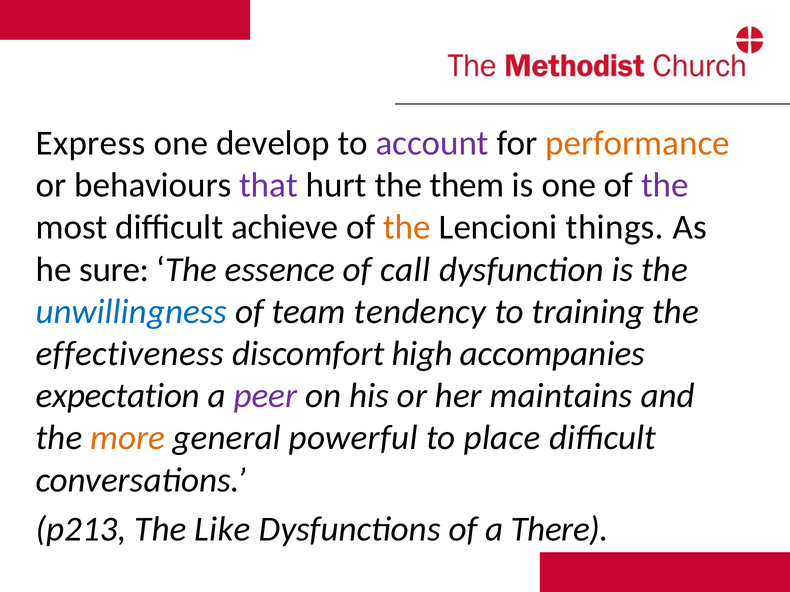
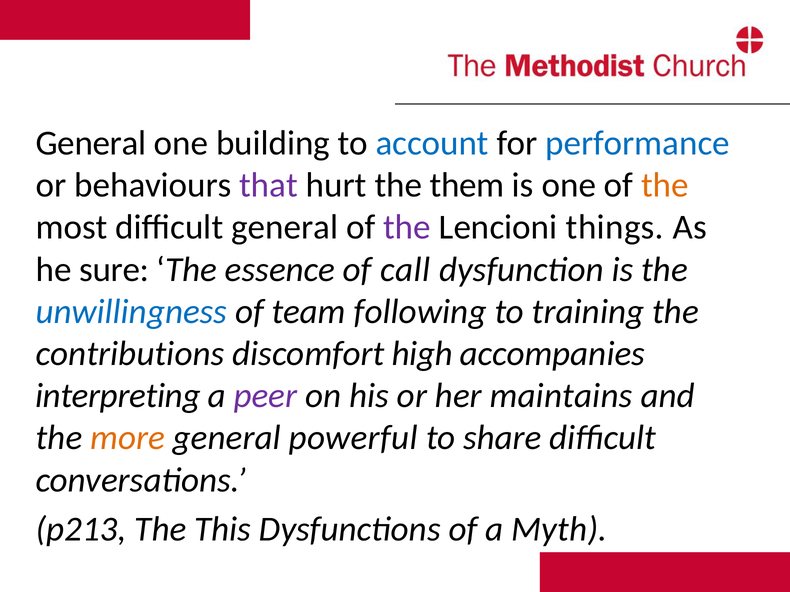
Express at (91, 143): Express -> General
develop: develop -> building
account colour: purple -> blue
performance colour: orange -> blue
the at (665, 185) colour: purple -> orange
difficult achieve: achieve -> general
the at (407, 228) colour: orange -> purple
tendency: tendency -> following
effectiveness: effectiveness -> contributions
expectation: expectation -> interpreting
place: place -> share
Like: Like -> This
There: There -> Myth
